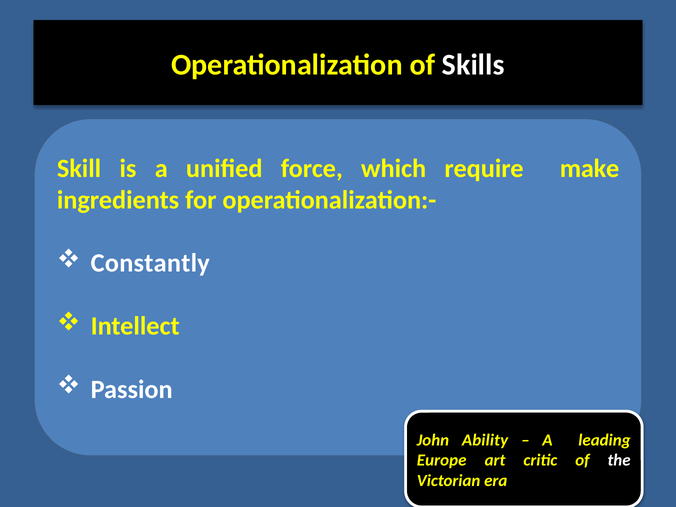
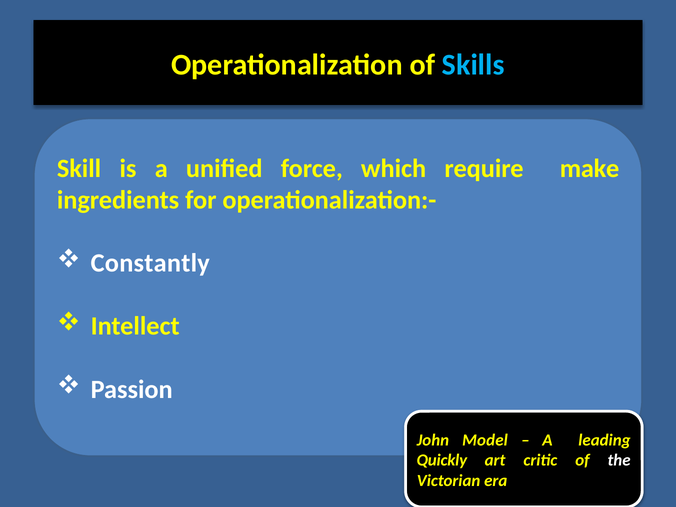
Skills colour: white -> light blue
Ability: Ability -> Model
Europe: Europe -> Quickly
